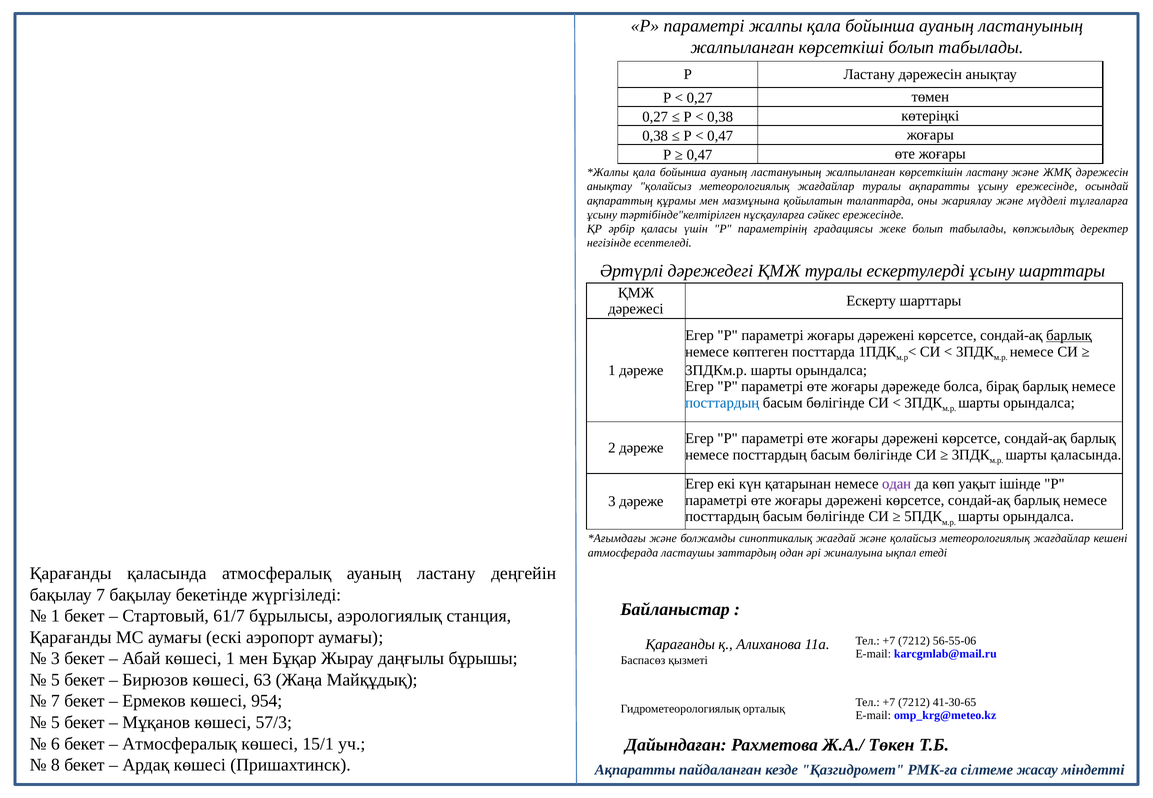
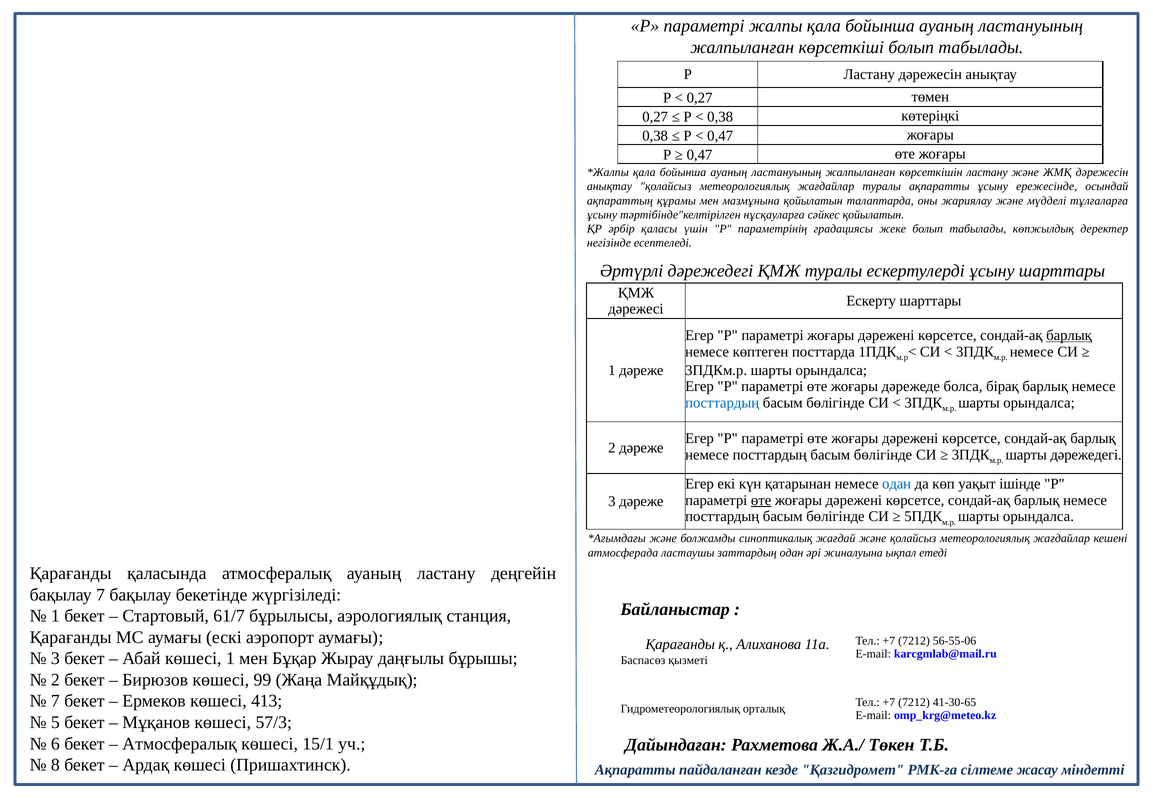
сәйкес ережесінде: ережесінде -> қойылатын
шарты қаласында: қаласында -> дәрежедегі
одан at (897, 484) colour: purple -> blue
өте at (761, 500) underline: none -> present
5 at (55, 680): 5 -> 2
63: 63 -> 99
954: 954 -> 413
